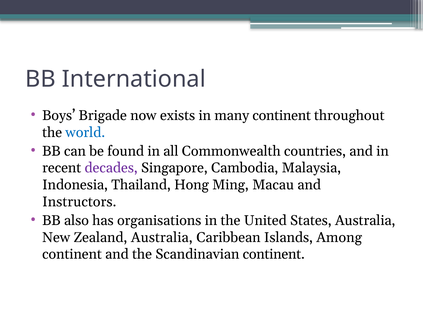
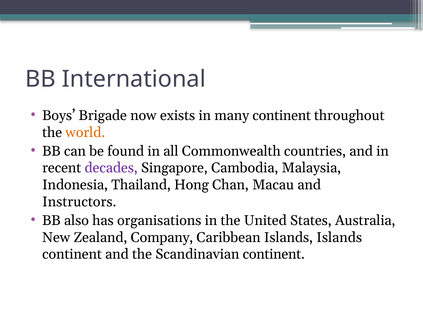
world colour: blue -> orange
Ming: Ming -> Chan
Zealand Australia: Australia -> Company
Islands Among: Among -> Islands
